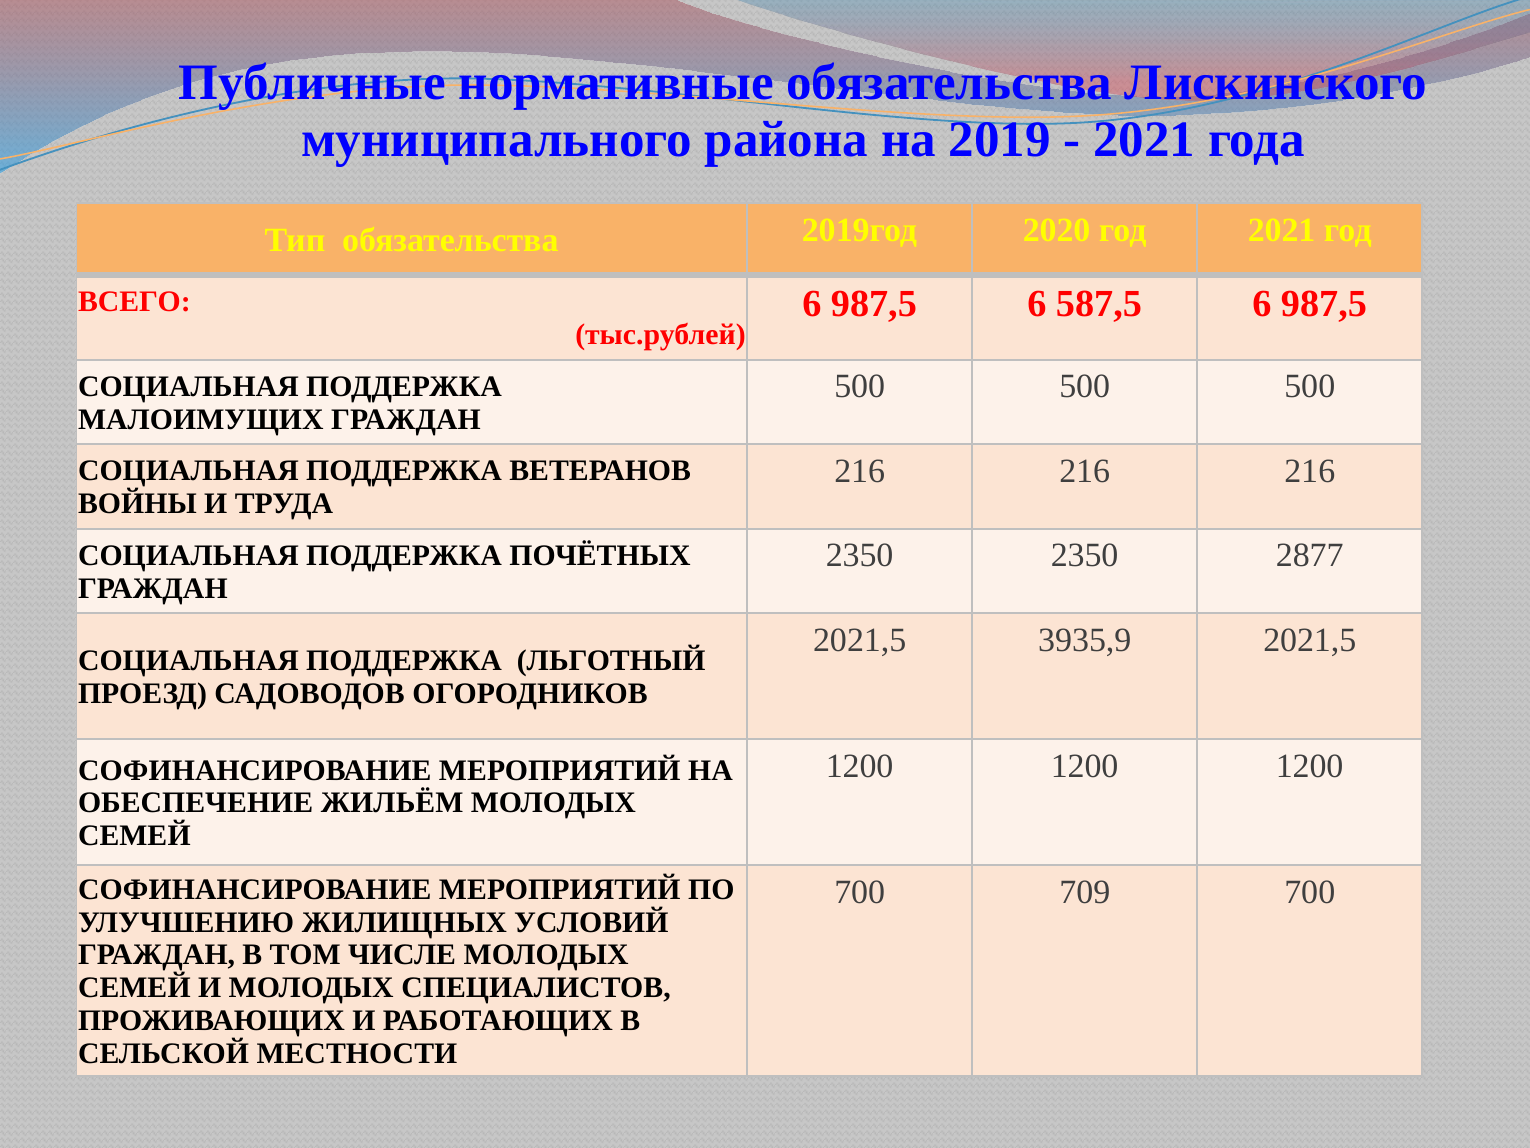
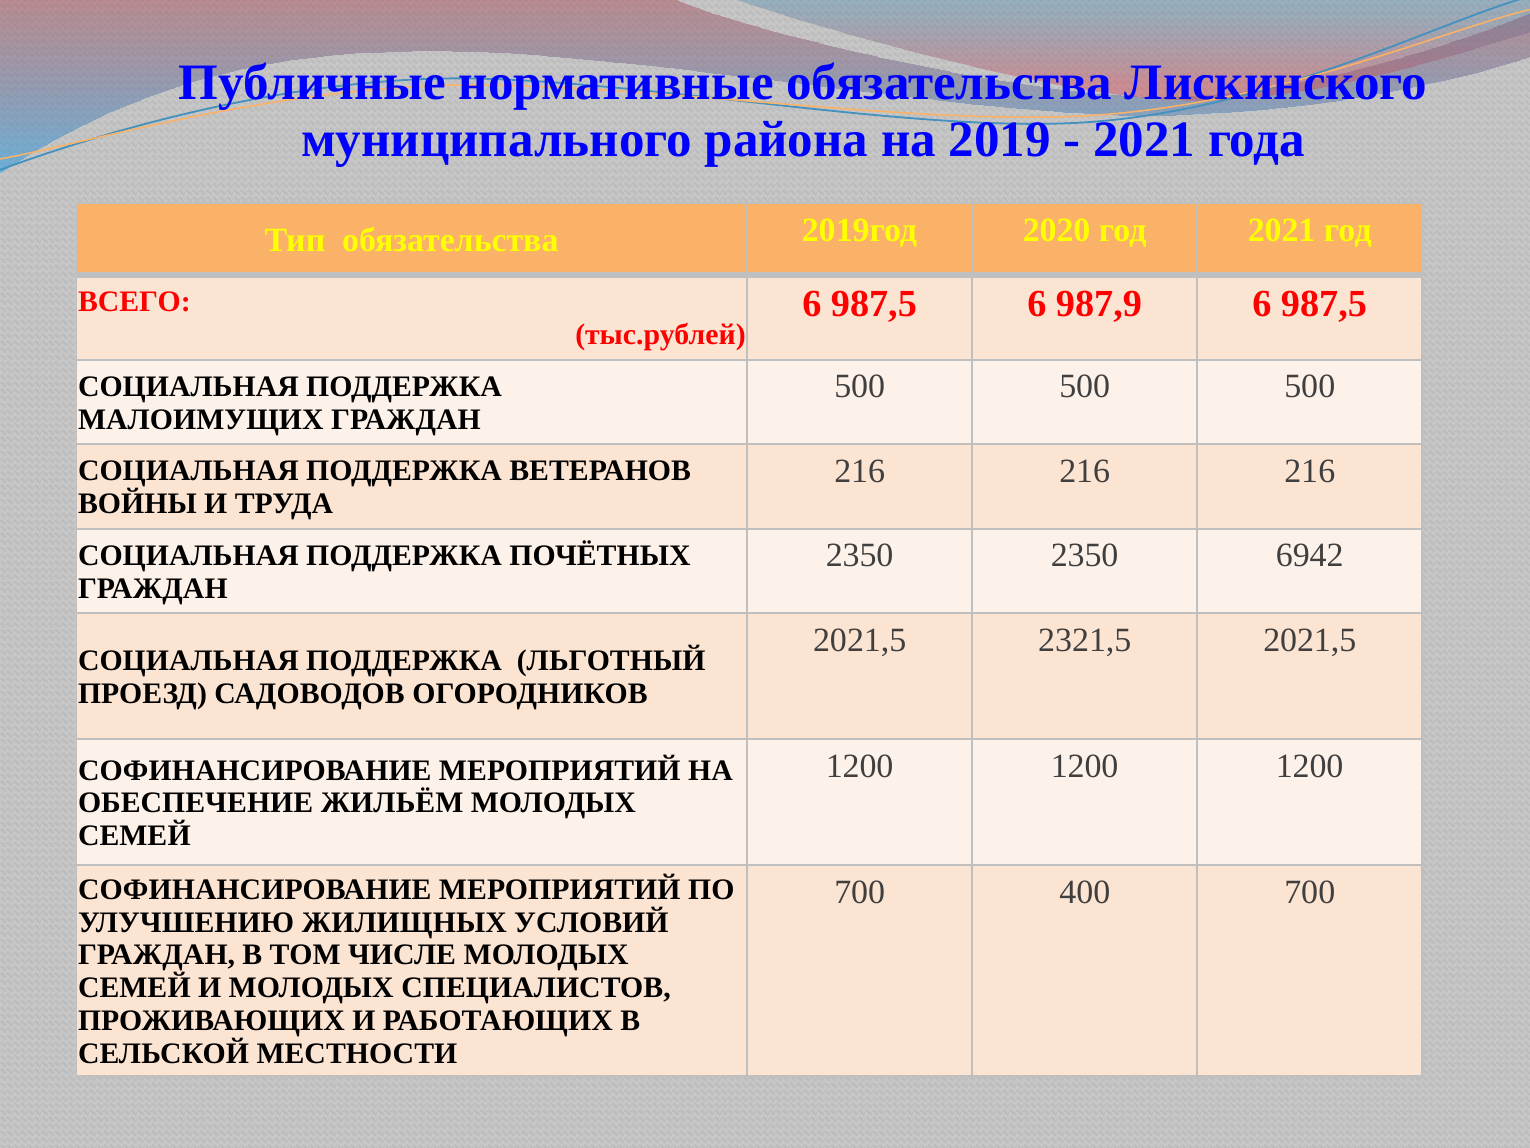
587,5: 587,5 -> 987,9
2877: 2877 -> 6942
3935,9: 3935,9 -> 2321,5
709: 709 -> 400
